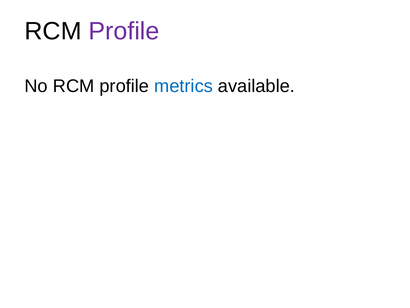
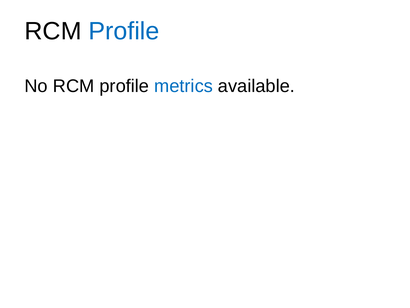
Profile at (124, 31) colour: purple -> blue
